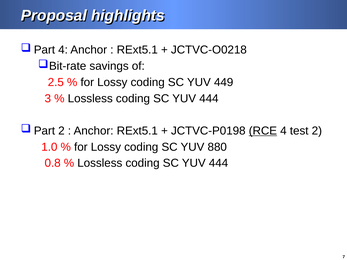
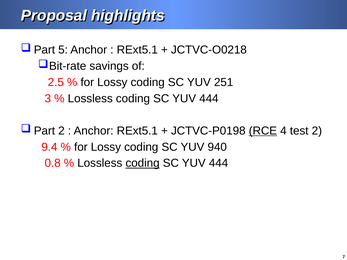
4 at (63, 50): 4 -> 5
449: 449 -> 251
1.0: 1.0 -> 9.4
880: 880 -> 940
coding at (143, 163) underline: none -> present
